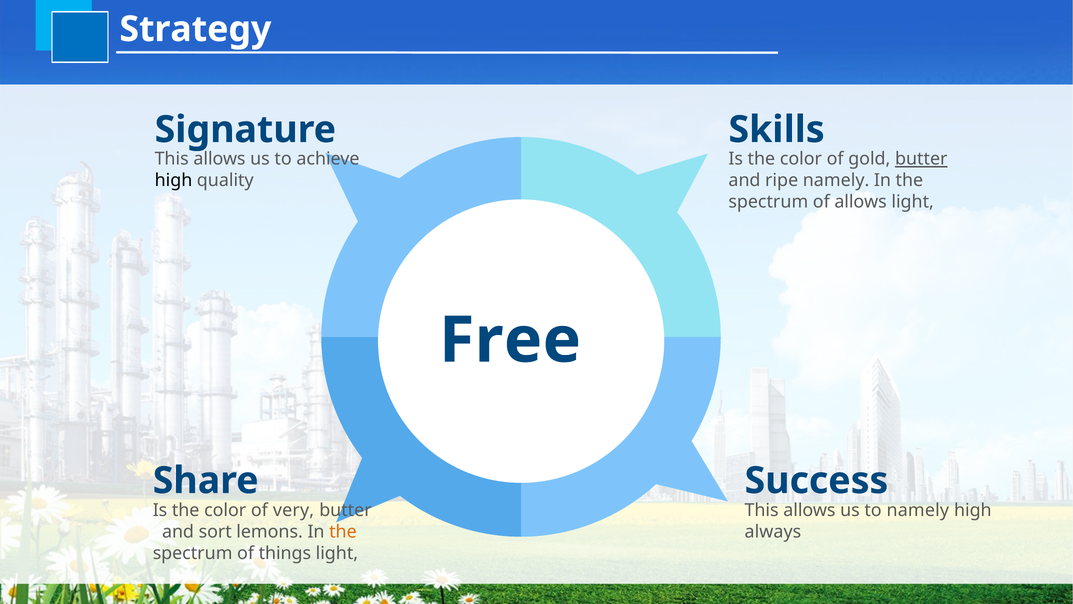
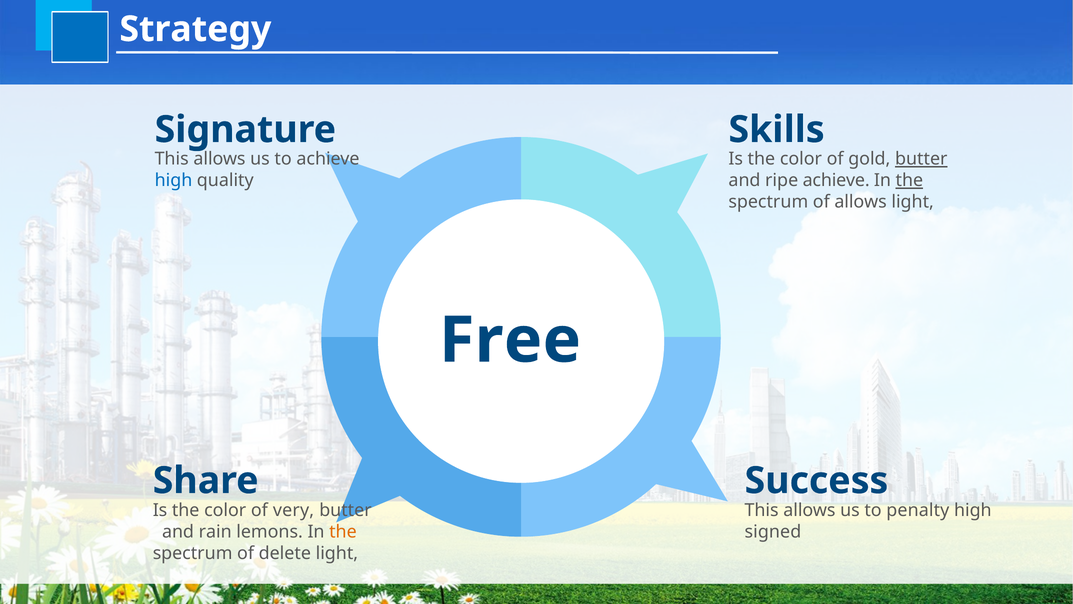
high at (173, 180) colour: black -> blue
ripe namely: namely -> achieve
the at (909, 180) underline: none -> present
namely at (918, 510): namely -> penalty
sort: sort -> rain
always: always -> signed
things: things -> delete
